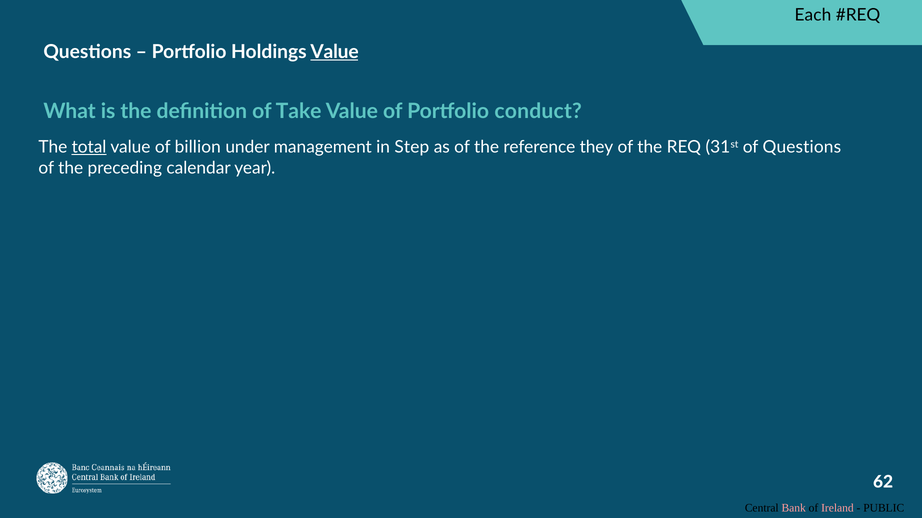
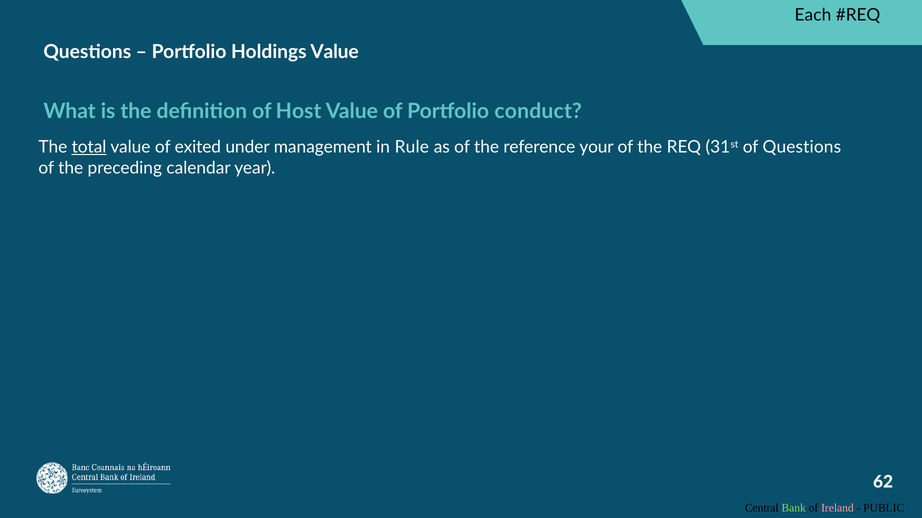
Value at (335, 52) underline: present -> none
Take: Take -> Host
billion: billion -> exited
Step: Step -> Rule
they: they -> your
Bank colour: pink -> light green
